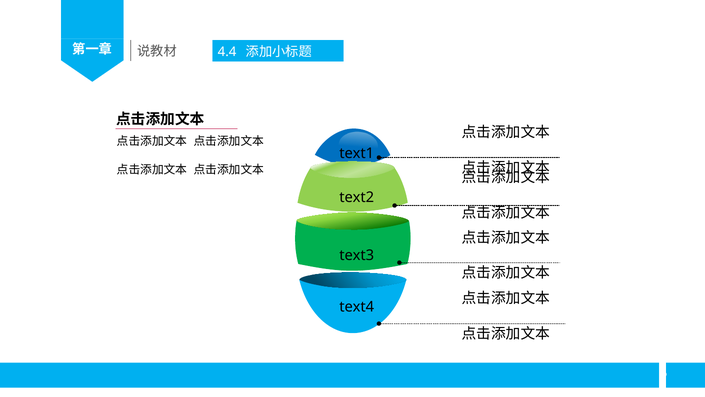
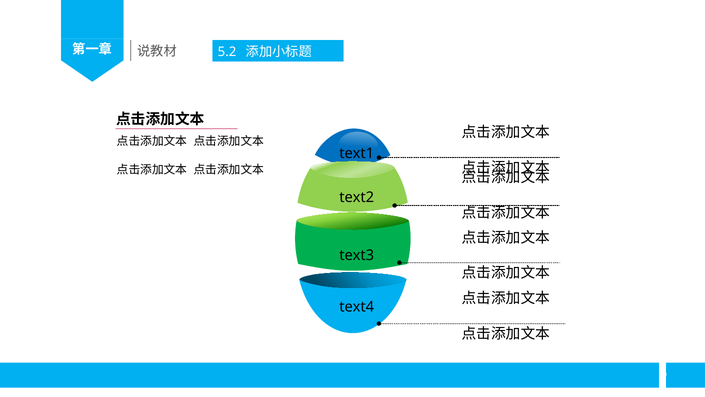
4.4: 4.4 -> 5.2
